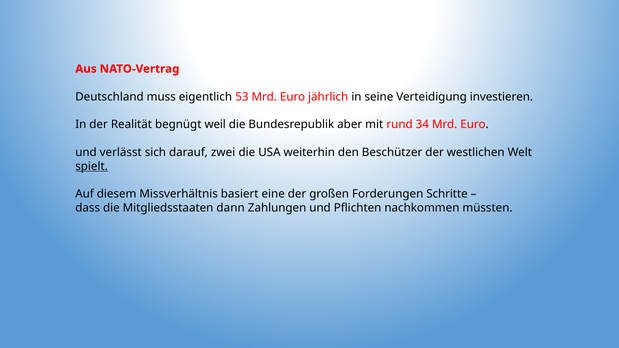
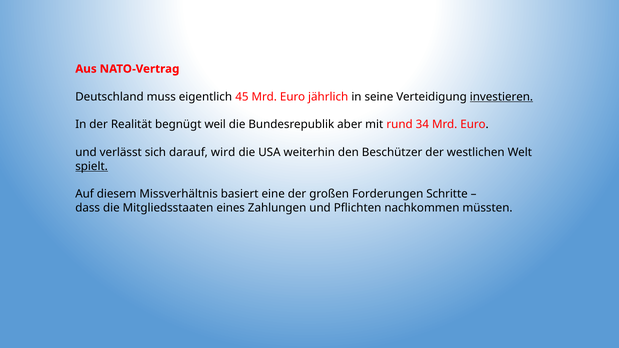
53: 53 -> 45
investieren underline: none -> present
zwei: zwei -> wird
dann: dann -> eines
